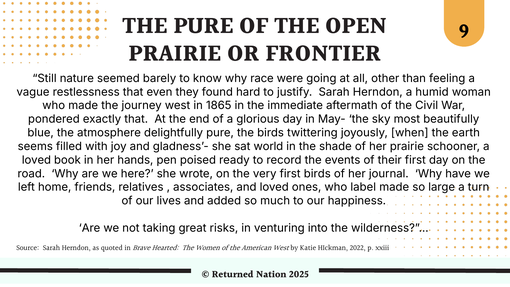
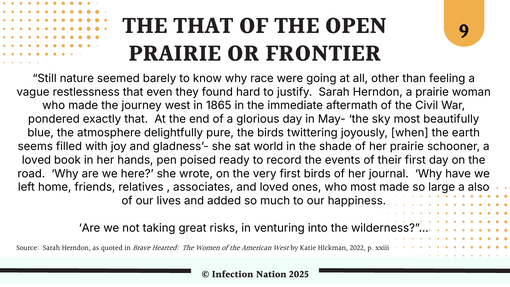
THE PURE: PURE -> THAT
a humid: humid -> prairie
who label: label -> most
turn: turn -> also
Returned: Returned -> Infection
